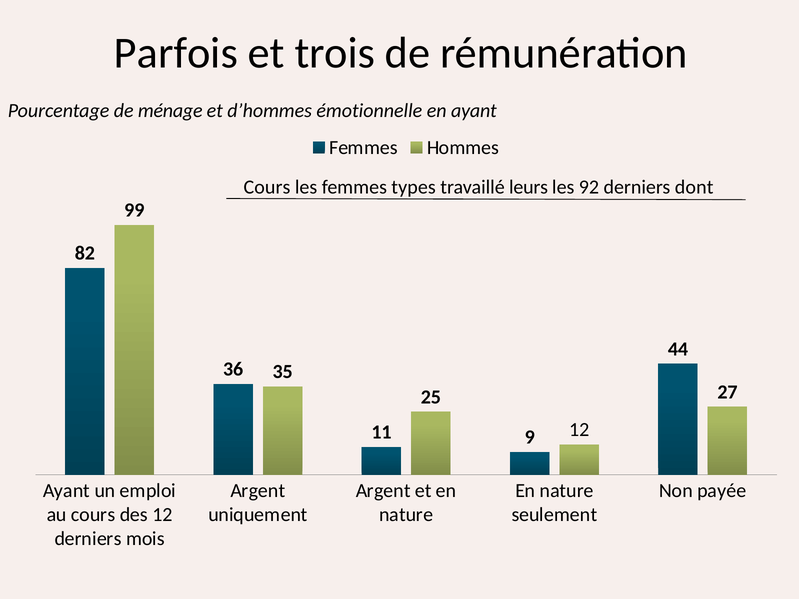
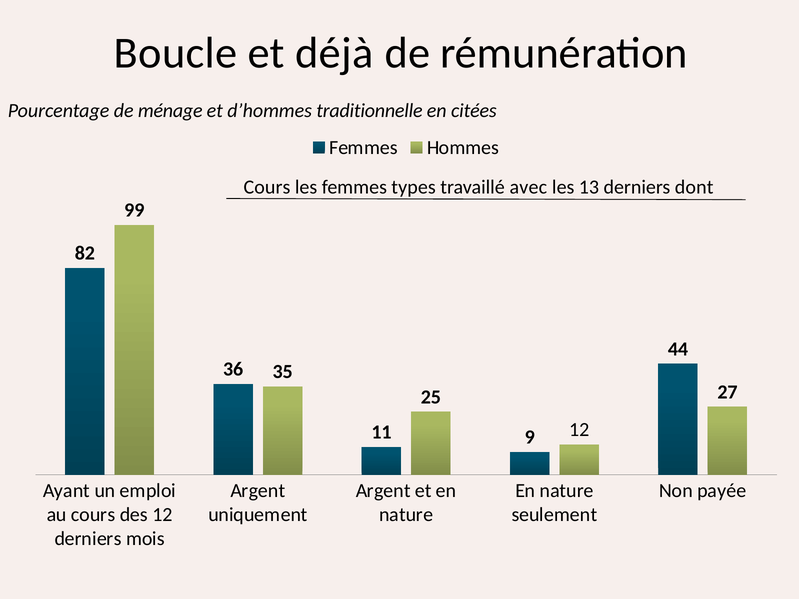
Parfois: Parfois -> Boucle
trois: trois -> déjà
émotionnelle: émotionnelle -> traditionnelle
en ayant: ayant -> citées
leurs: leurs -> avec
92: 92 -> 13
